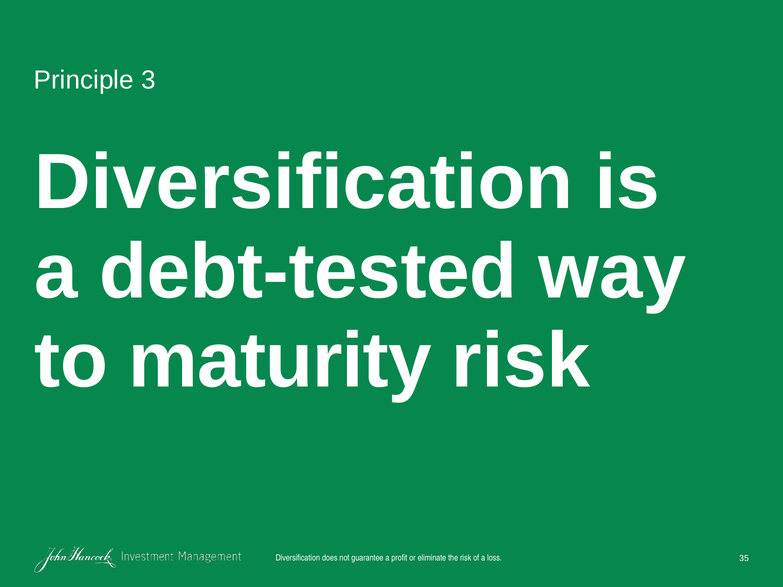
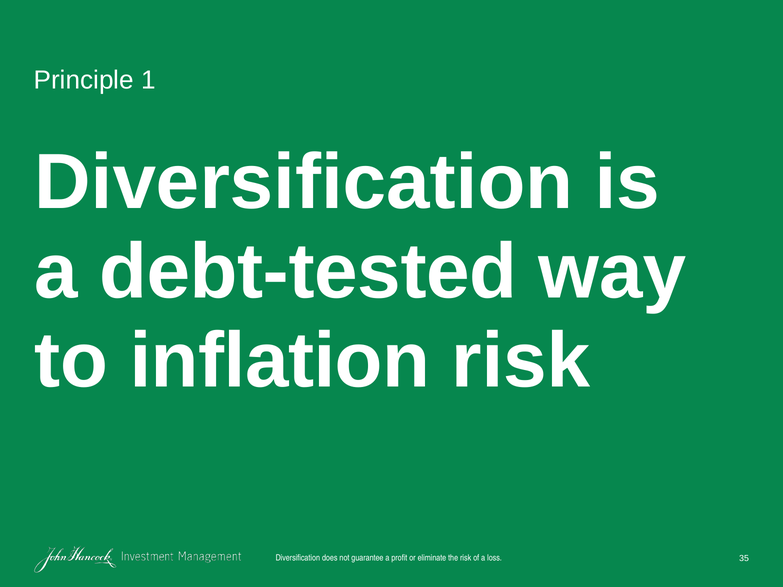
3: 3 -> 1
maturity: maturity -> inflation
